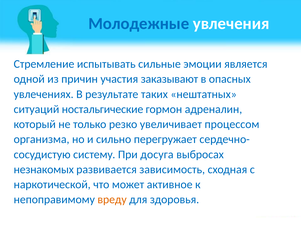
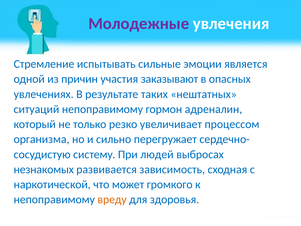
Молодежные colour: blue -> purple
ситуаций ностальгические: ностальгические -> непоправимому
досуга: досуга -> людей
активное: активное -> громкого
